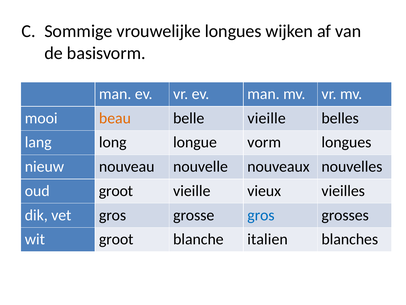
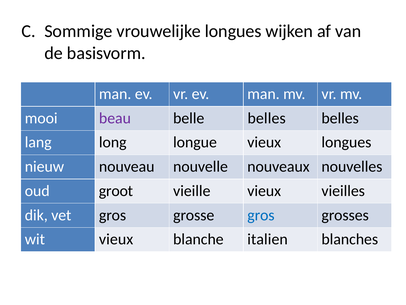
beau colour: orange -> purple
belle vieille: vieille -> belles
longue vorm: vorm -> vieux
wit groot: groot -> vieux
